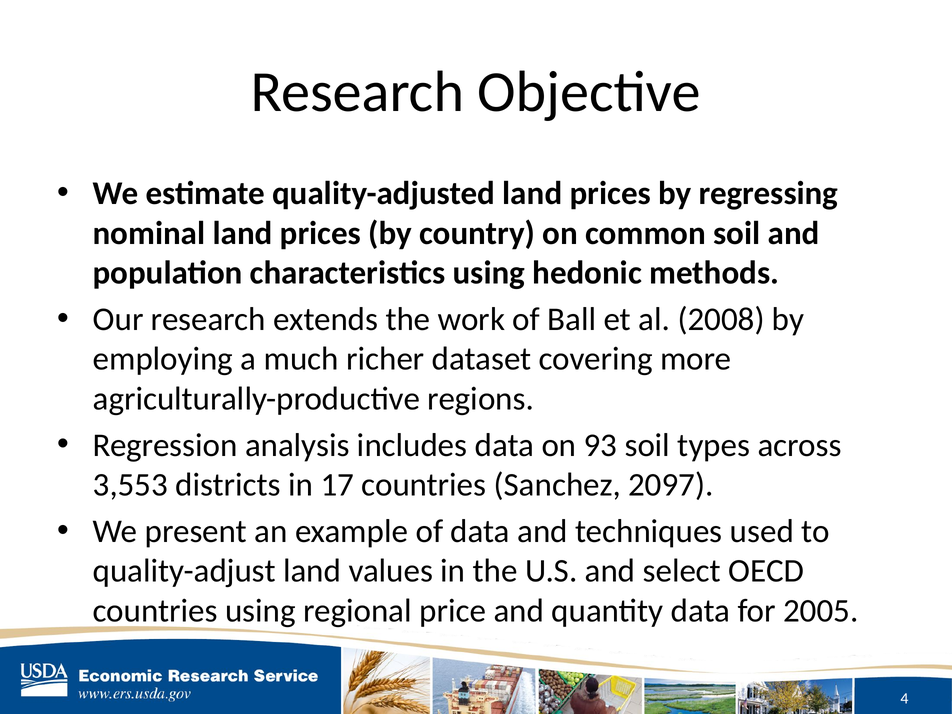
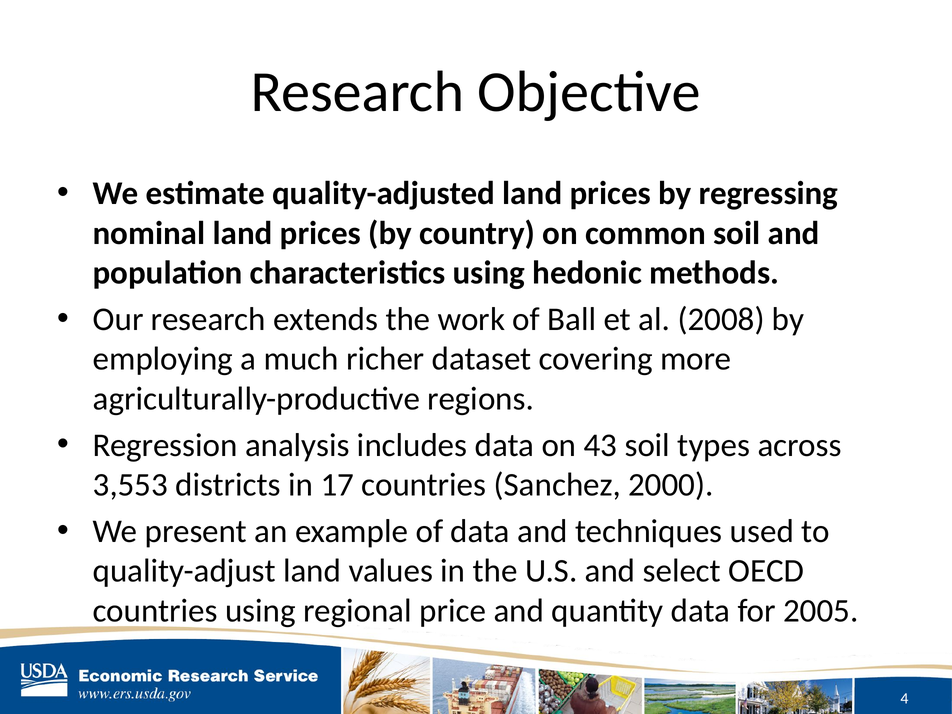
93: 93 -> 43
2097: 2097 -> 2000
